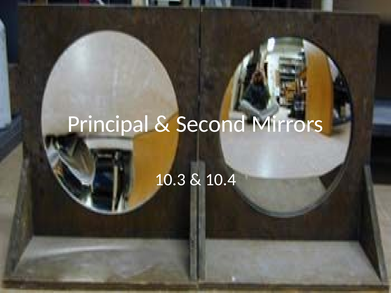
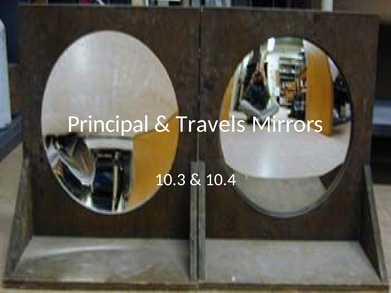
Second: Second -> Travels
